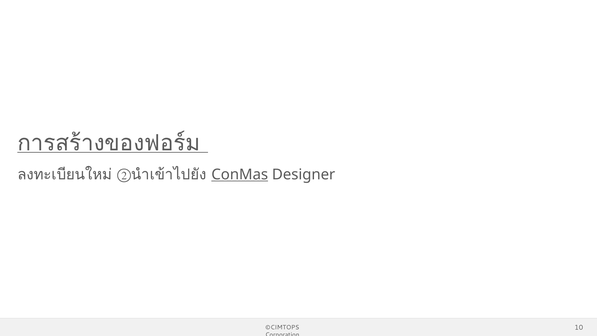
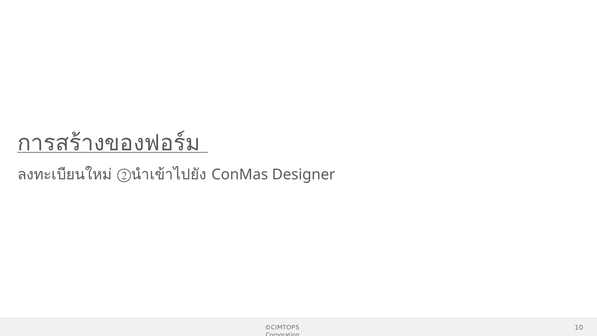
ConMas underline: present -> none
